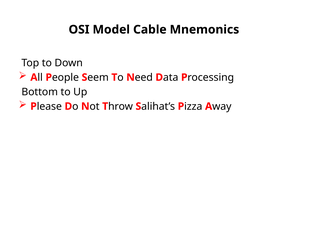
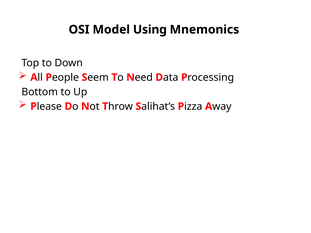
Cable: Cable -> Using
